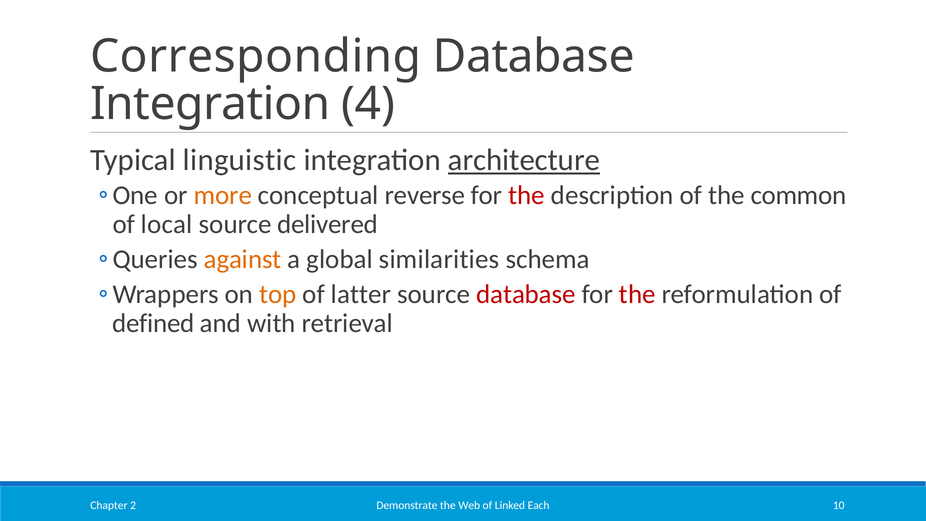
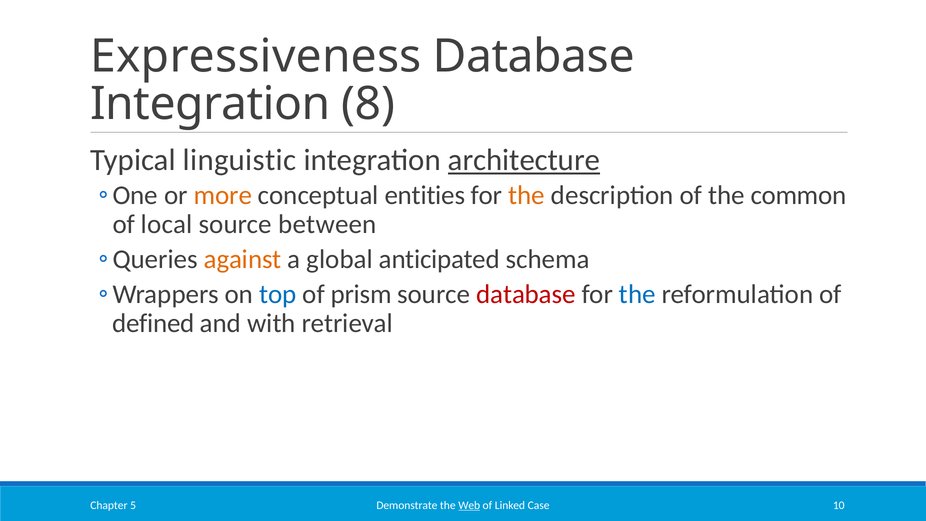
Corresponding: Corresponding -> Expressiveness
4: 4 -> 8
reverse: reverse -> entities
the at (527, 195) colour: red -> orange
delivered: delivered -> between
similarities: similarities -> anticipated
top colour: orange -> blue
latter: latter -> prism
the at (637, 294) colour: red -> blue
Web underline: none -> present
Each: Each -> Case
2: 2 -> 5
